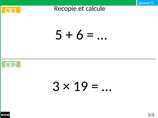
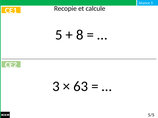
6: 6 -> 8
19: 19 -> 63
